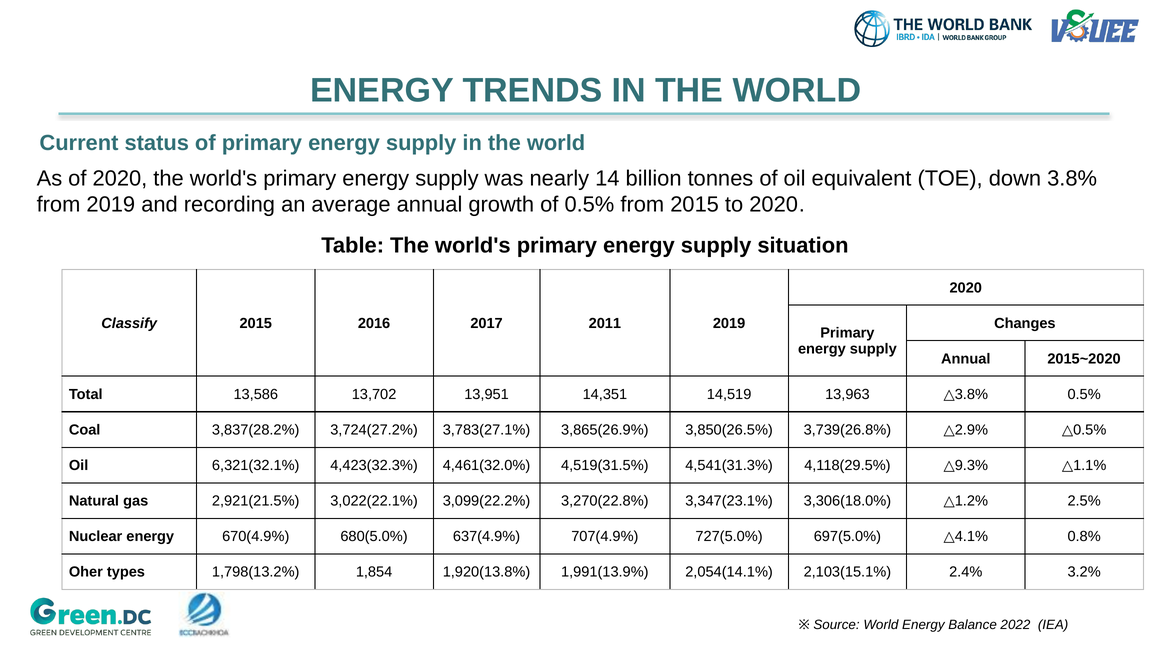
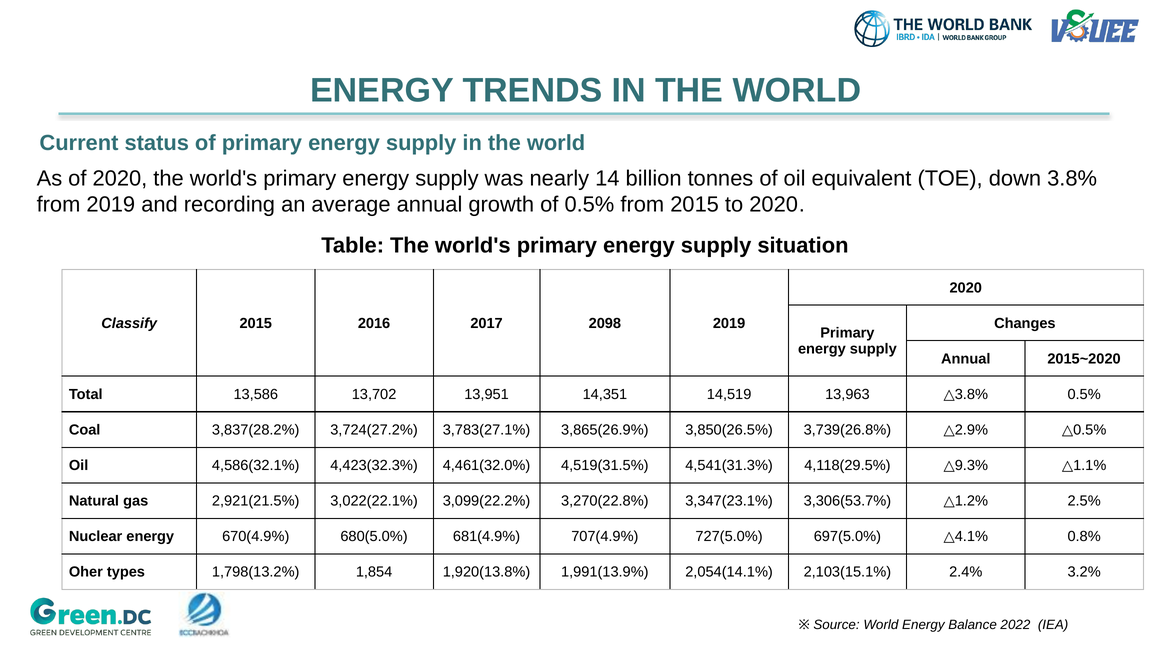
2011: 2011 -> 2098
6,321(32.1%: 6,321(32.1% -> 4,586(32.1%
3,306(18.0%: 3,306(18.0% -> 3,306(53.7%
637(4.9%: 637(4.9% -> 681(4.9%
